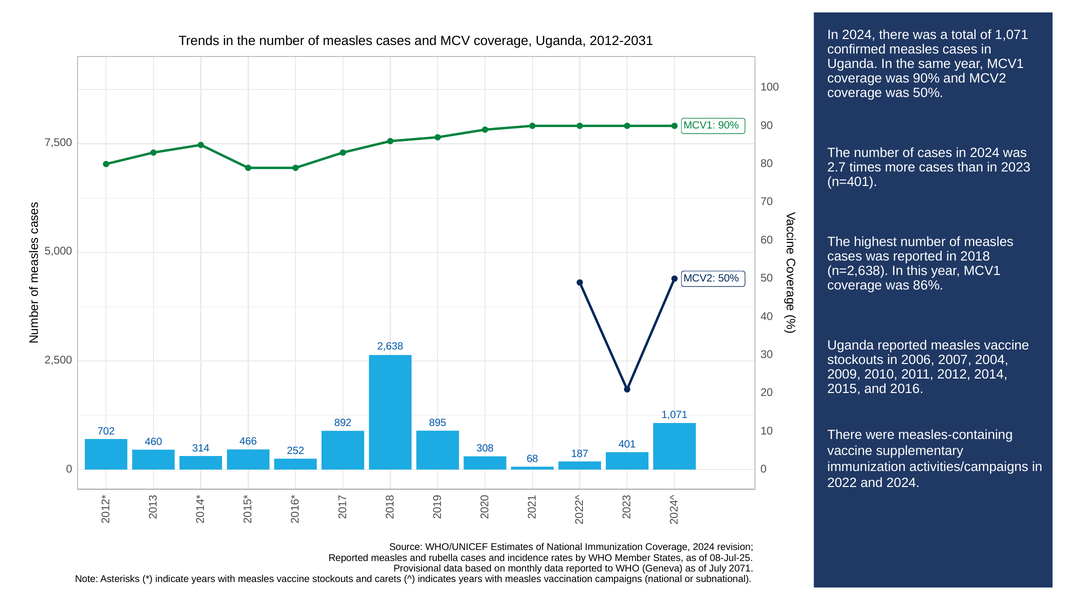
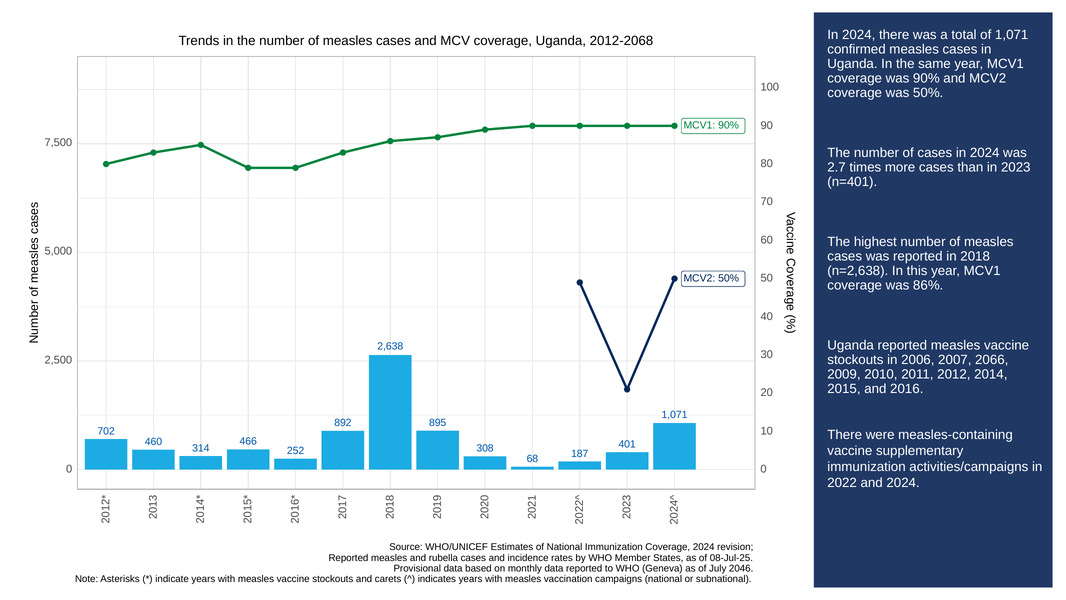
2012-2031: 2012-2031 -> 2012-2068
2004: 2004 -> 2066
2071: 2071 -> 2046
